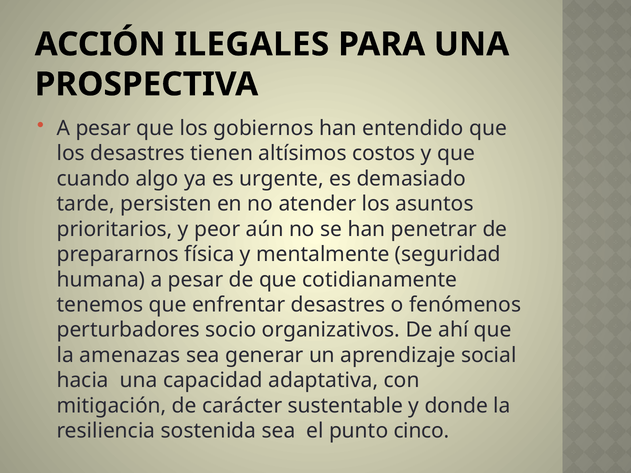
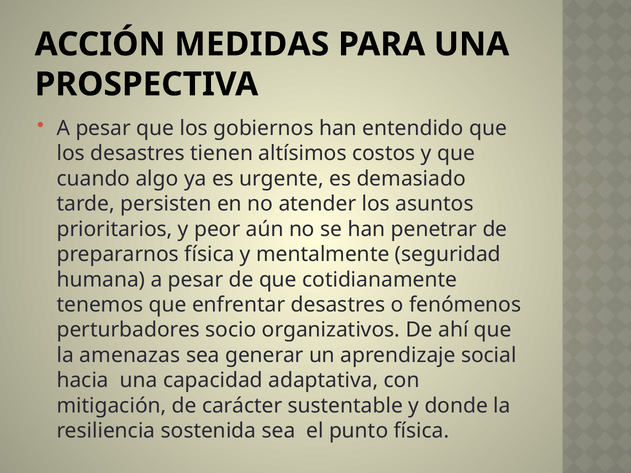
ILEGALES: ILEGALES -> MEDIDAS
punto cinco: cinco -> física
